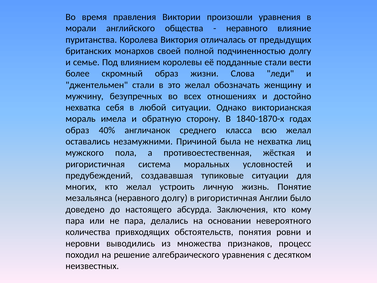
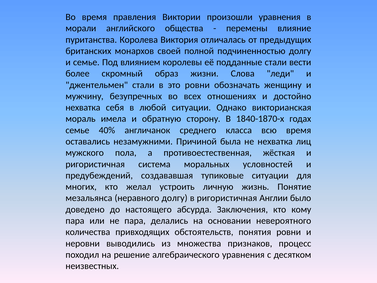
неравного at (247, 28): неравного -> перемены
это желал: желал -> ровни
образ at (77, 130): образ -> семье
всю желал: желал -> время
